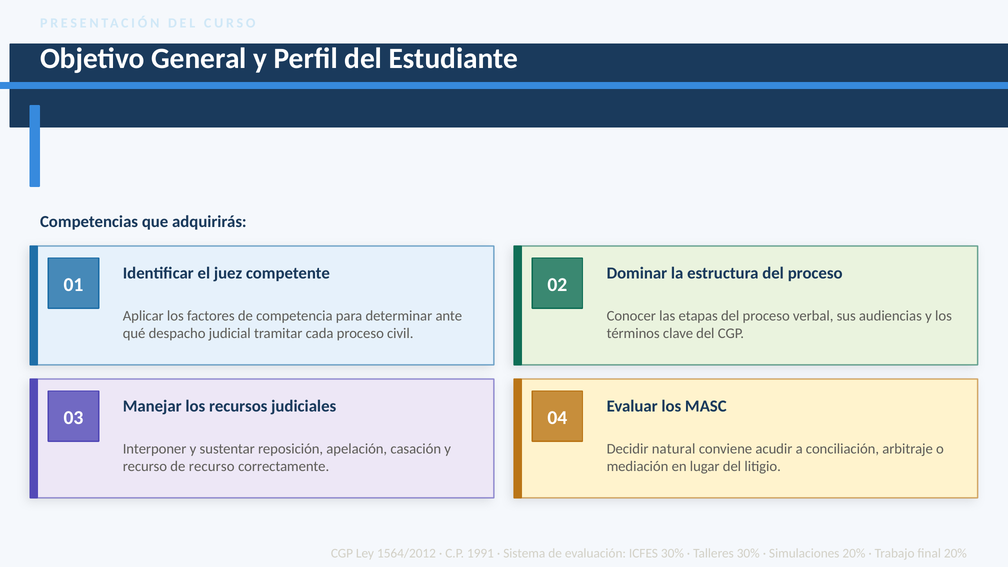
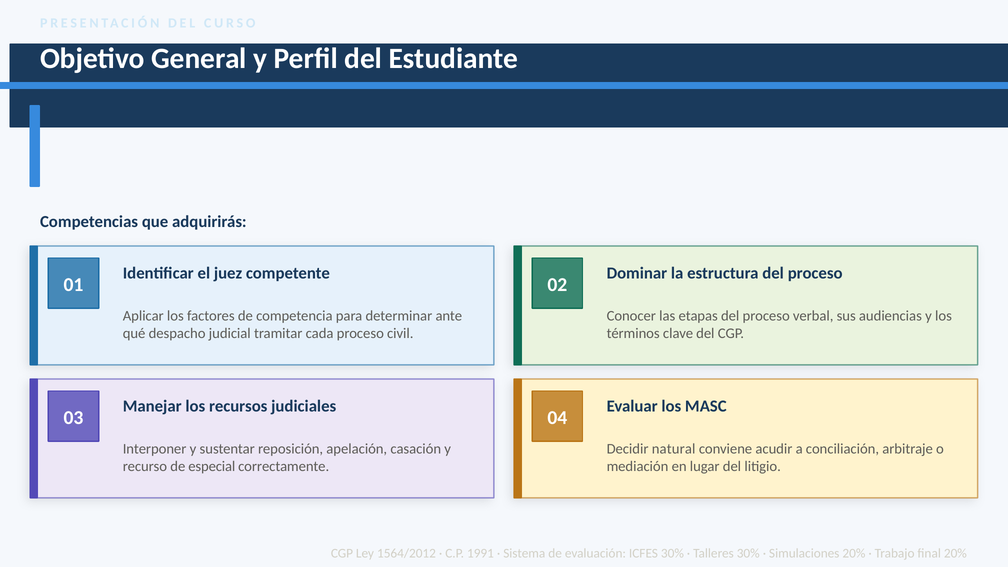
de recurso: recurso -> especial
